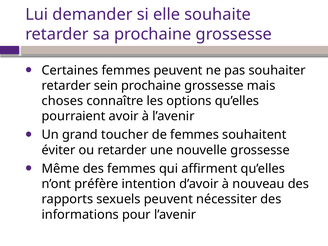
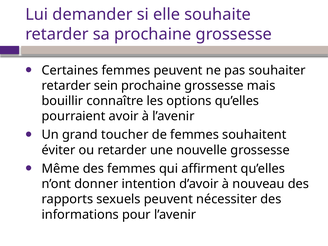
choses: choses -> bouillir
préfère: préfère -> donner
